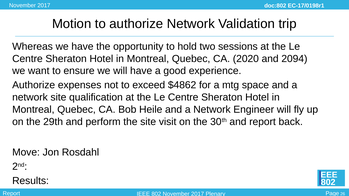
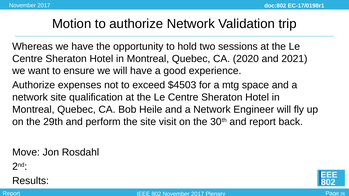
2094: 2094 -> 2021
$4862: $4862 -> $4503
